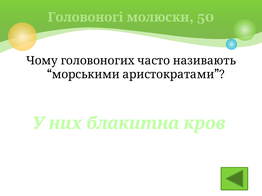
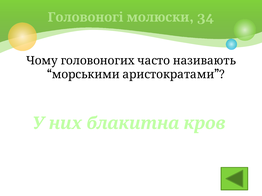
50: 50 -> 34
